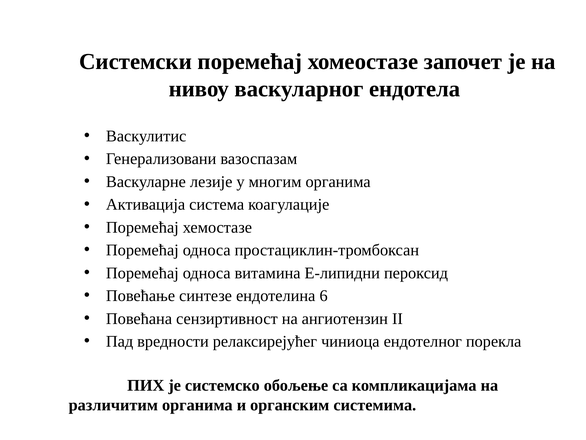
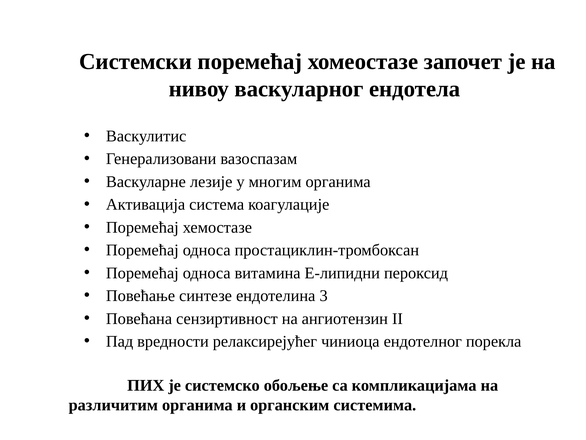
6: 6 -> 3
